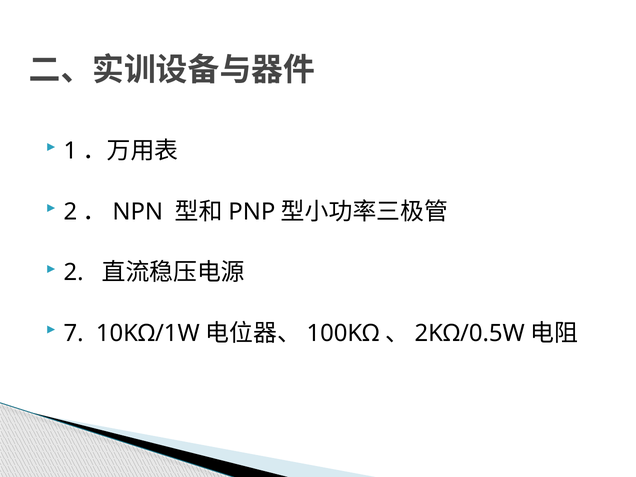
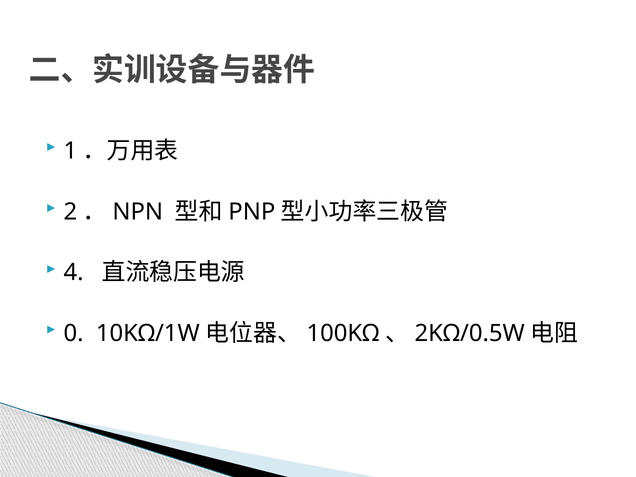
2 at (74, 272): 2 -> 4
7: 7 -> 0
